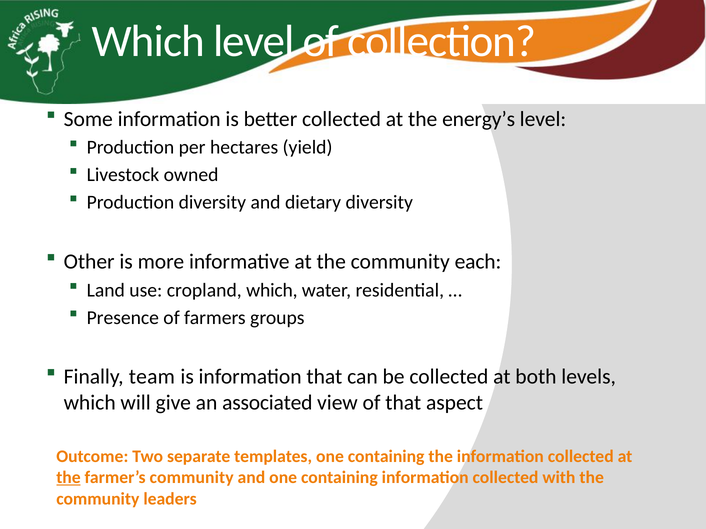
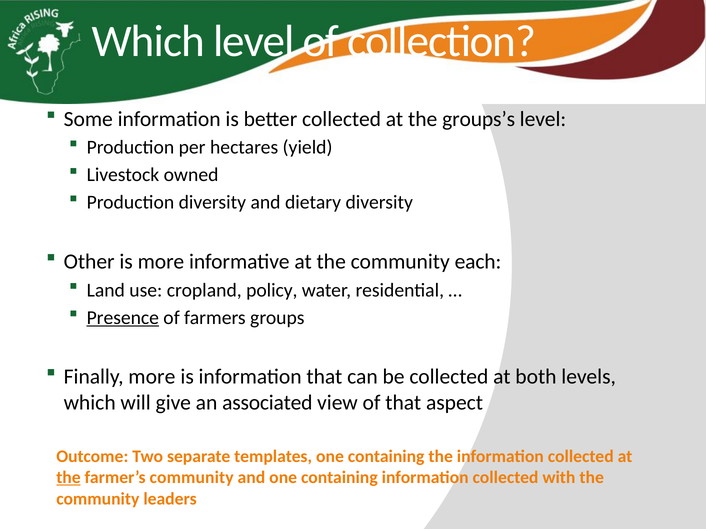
energy’s: energy’s -> groups’s
cropland which: which -> policy
Presence underline: none -> present
Finally team: team -> more
